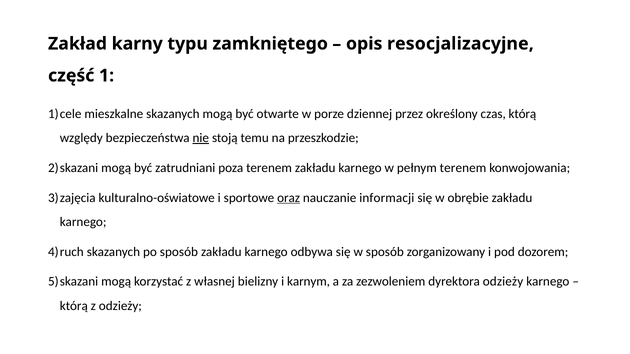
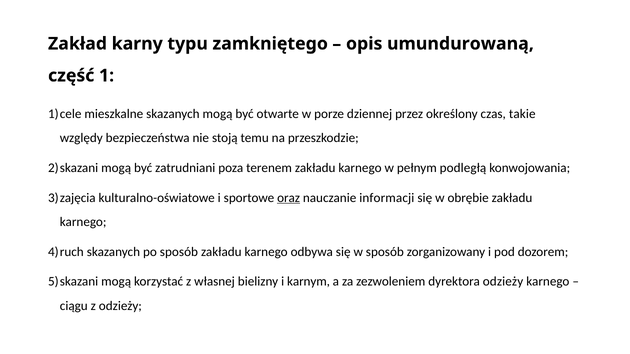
resocjalizacyjne: resocjalizacyjne -> umundurowaną
czas którą: którą -> takie
nie underline: present -> none
pełnym terenem: terenem -> podległą
którą at (74, 306): którą -> ciągu
